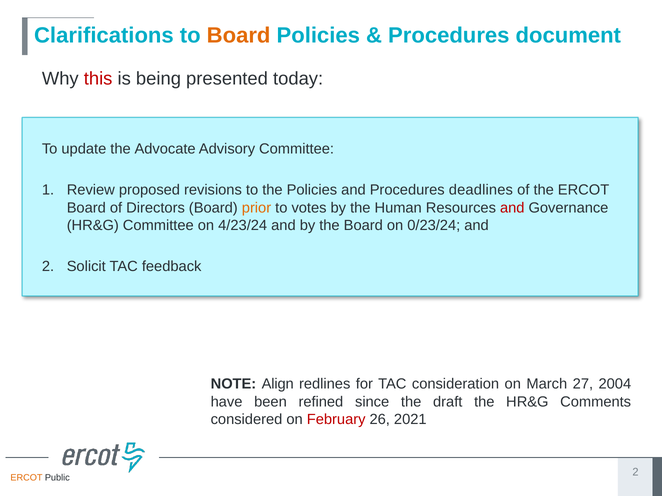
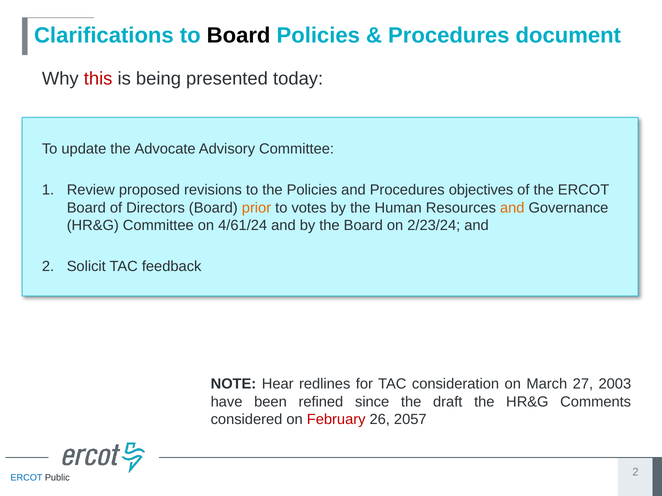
Board at (239, 36) colour: orange -> black
deadlines: deadlines -> objectives
and at (512, 208) colour: red -> orange
4/23/24: 4/23/24 -> 4/61/24
0/23/24: 0/23/24 -> 2/23/24
Align: Align -> Hear
2004: 2004 -> 2003
2021: 2021 -> 2057
ERCOT at (26, 478) colour: orange -> blue
